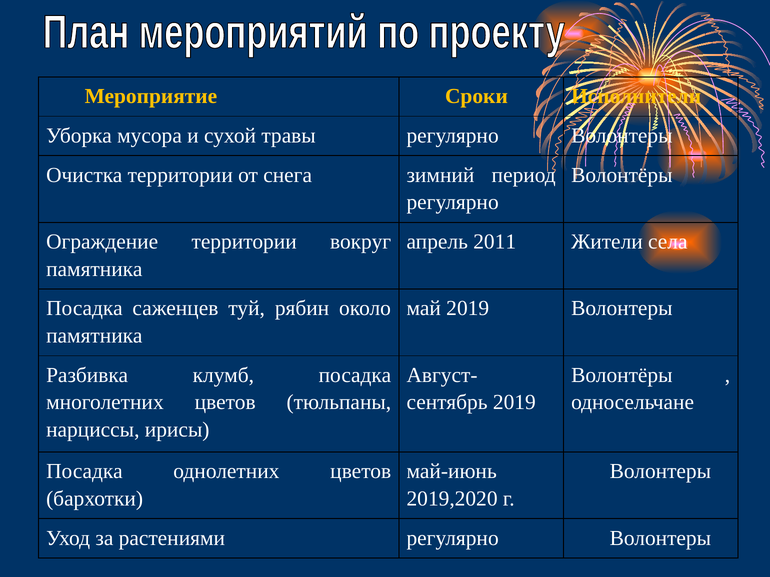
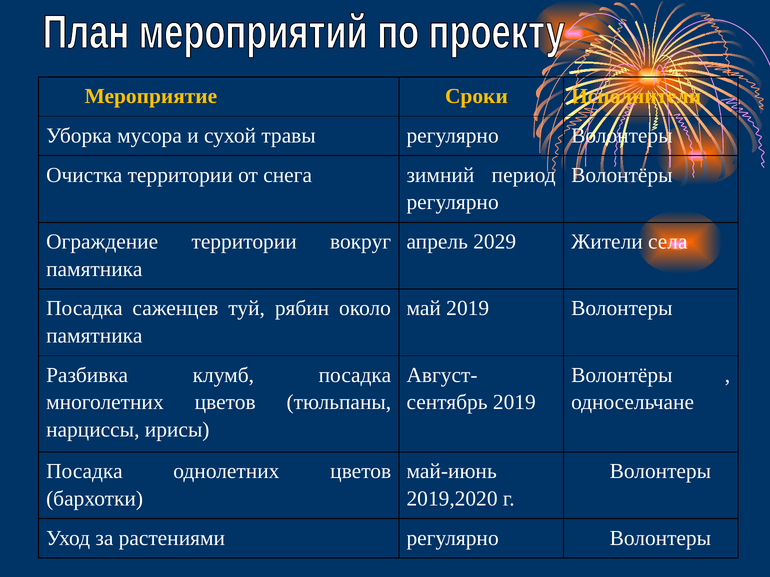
2011: 2011 -> 2029
